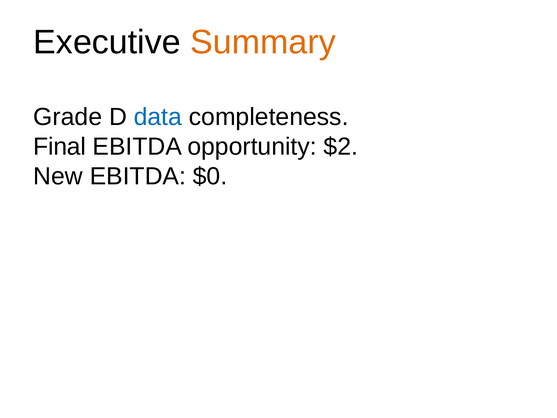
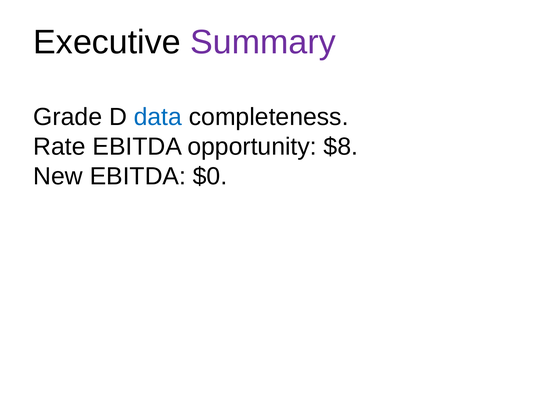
Summary colour: orange -> purple
Final: Final -> Rate
$2: $2 -> $8
